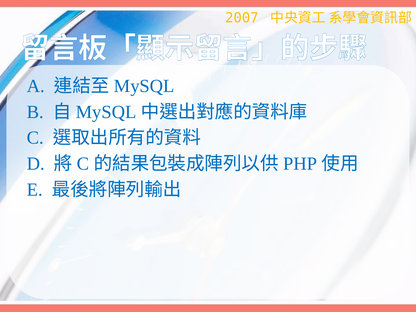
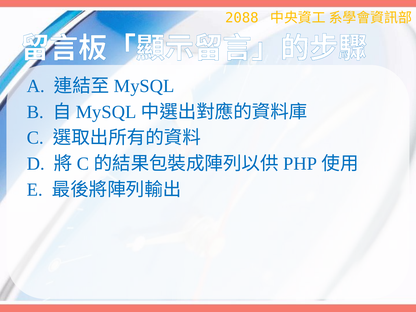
2007: 2007 -> 2088
